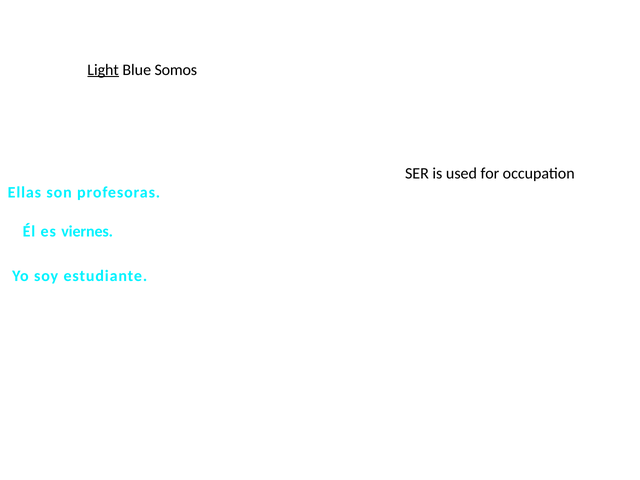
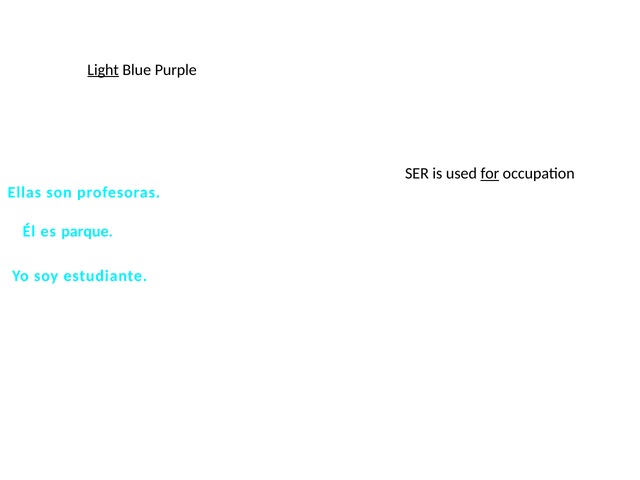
Somos: Somos -> Purple
for underline: none -> present
viernes: viernes -> parque
